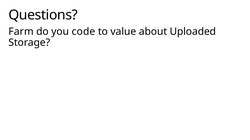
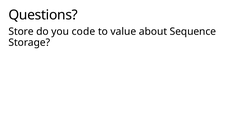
Farm: Farm -> Store
Uploaded: Uploaded -> Sequence
